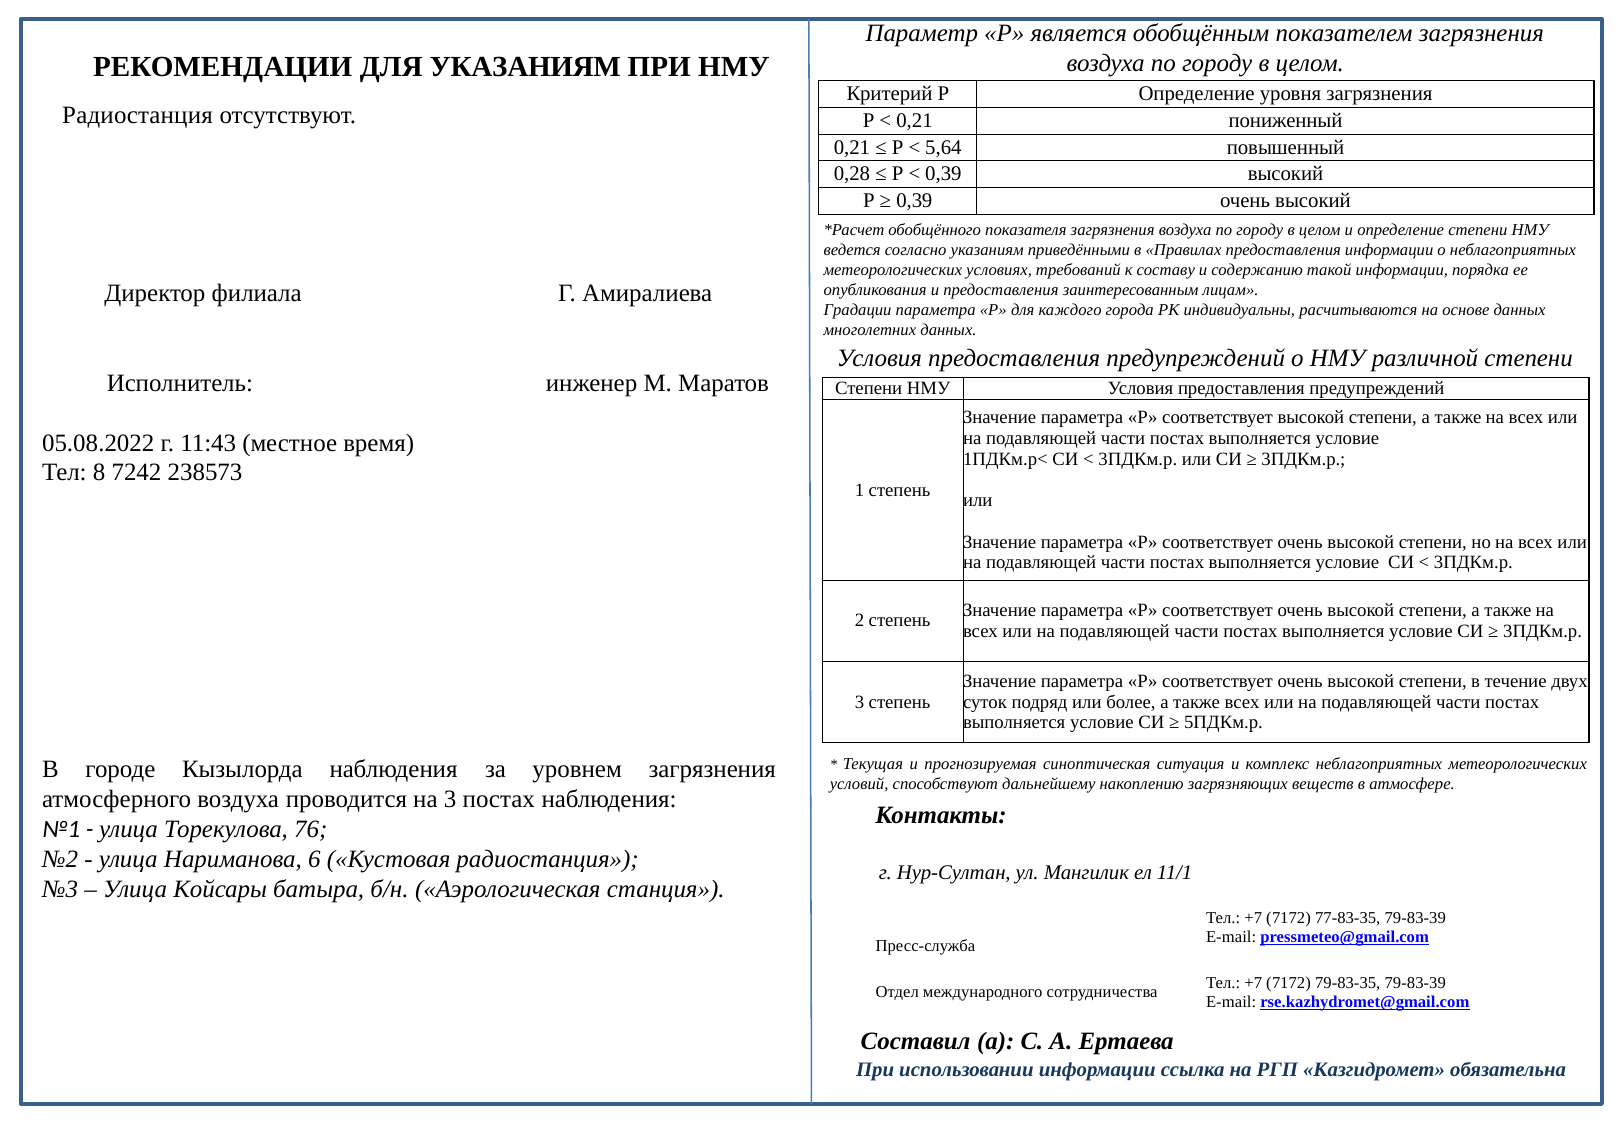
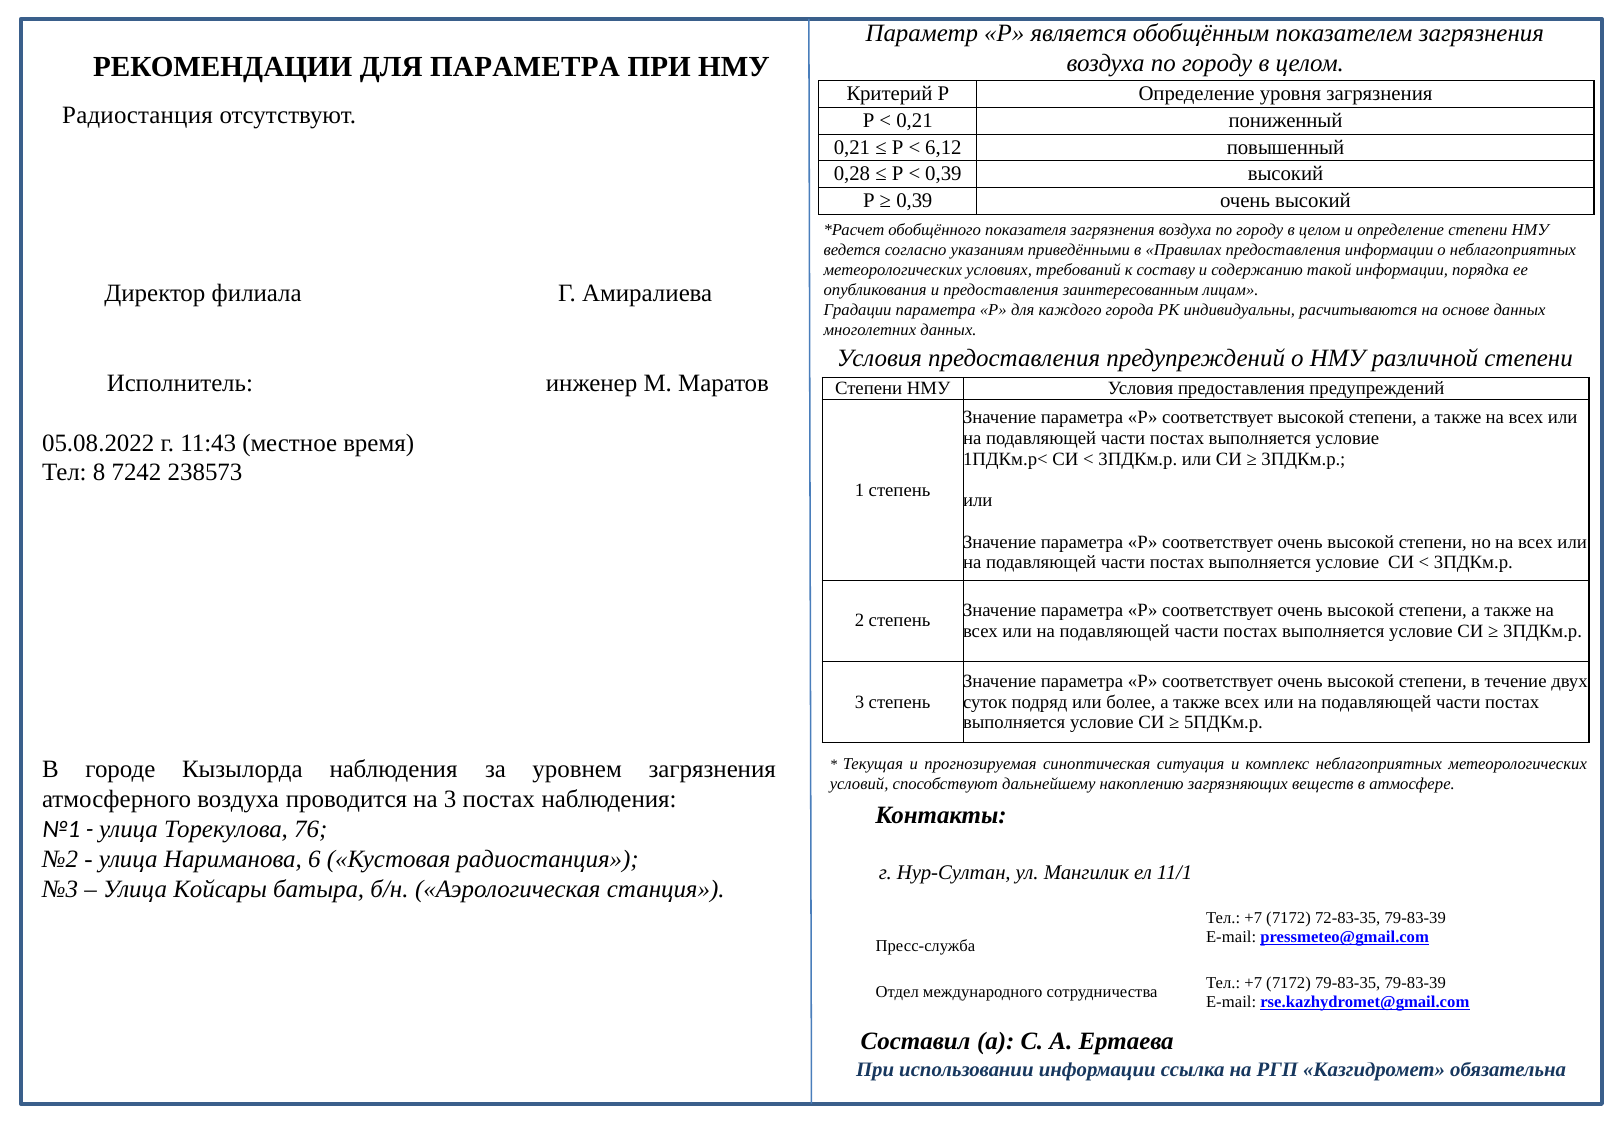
ДЛЯ УКАЗАНИЯМ: УКАЗАНИЯМ -> ПАРАМЕТРА
5,64: 5,64 -> 6,12
77-83-35: 77-83-35 -> 72-83-35
